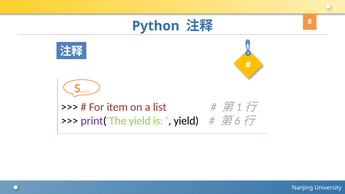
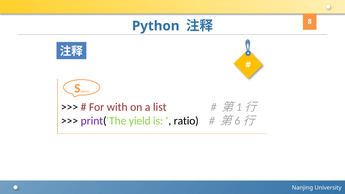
item: item -> with
yield at (186, 121): yield -> ratio
